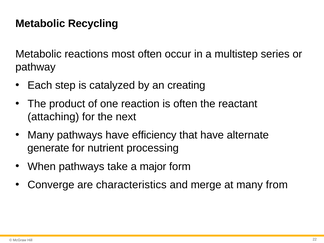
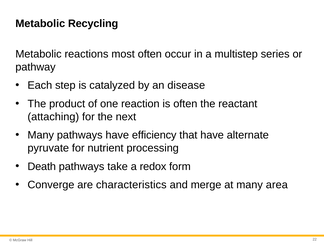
creating: creating -> disease
generate: generate -> pyruvate
When: When -> Death
major: major -> redox
from: from -> area
